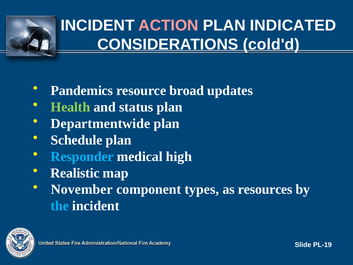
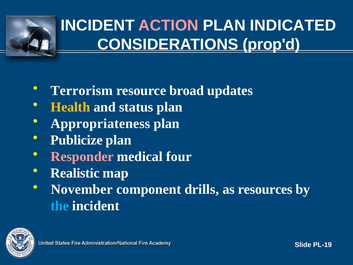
cold'd: cold'd -> prop'd
Pandemics: Pandemics -> Terrorism
Health colour: light green -> yellow
Departmentwide: Departmentwide -> Appropriateness
Schedule: Schedule -> Publicize
Responder colour: light blue -> pink
high: high -> four
types: types -> drills
